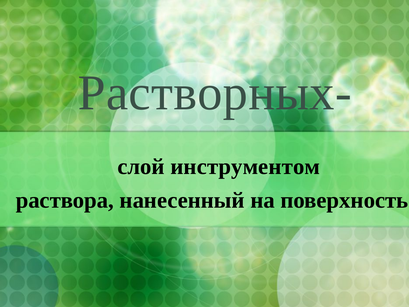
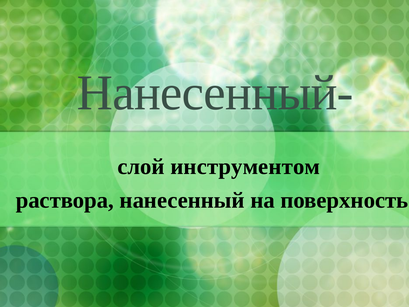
Растворных-: Растворных- -> Нанесенный-
